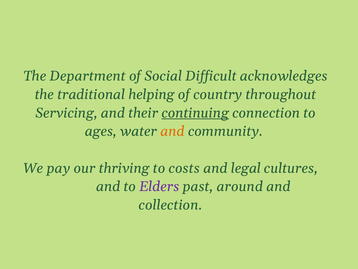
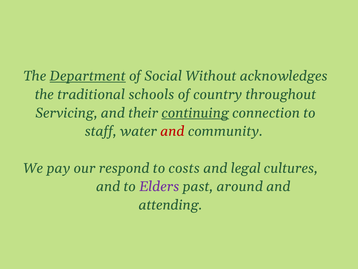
Department underline: none -> present
Difficult: Difficult -> Without
helping: helping -> schools
ages: ages -> staff
and at (173, 131) colour: orange -> red
thriving: thriving -> respond
collection: collection -> attending
